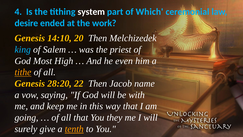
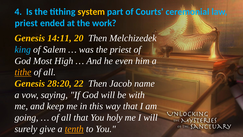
system colour: white -> yellow
Which: Which -> Courts
desire at (26, 23): desire -> priest
14:10: 14:10 -> 14:11
they: they -> holy
